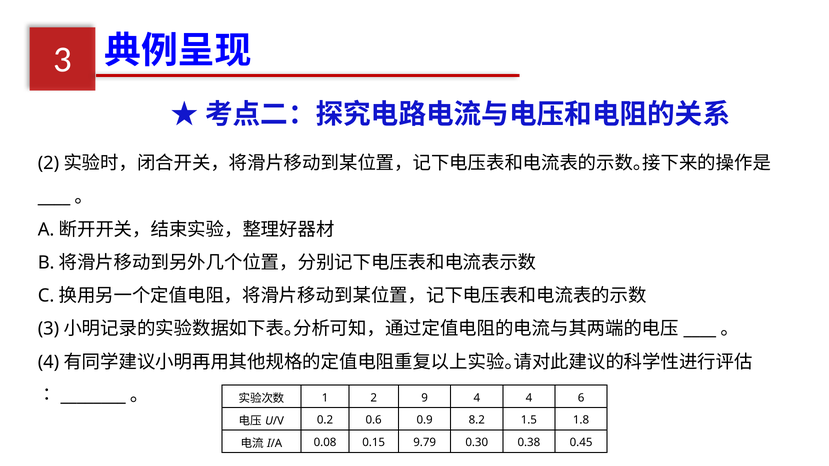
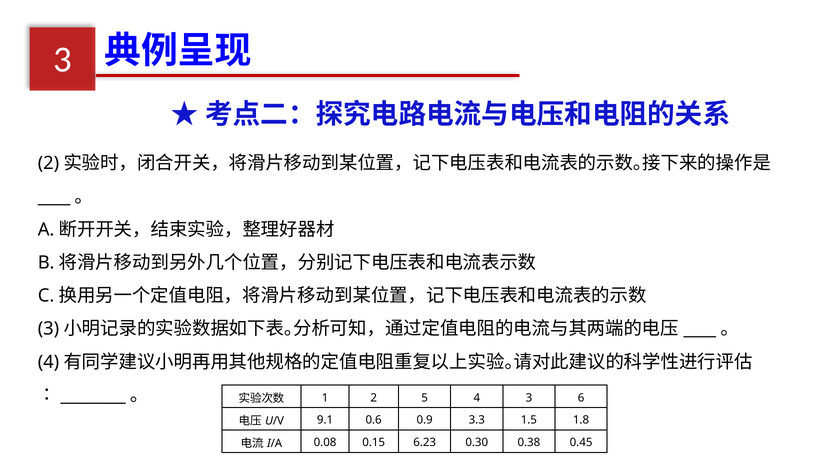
9: 9 -> 5
4 4: 4 -> 3
0.2: 0.2 -> 9.1
8.2: 8.2 -> 3.3
9.79: 9.79 -> 6.23
